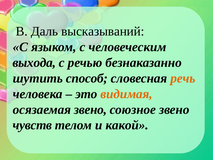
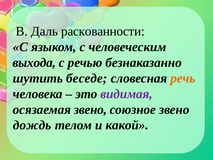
высказываний: высказываний -> раскованности
способ: способ -> беседе
видимая colour: orange -> purple
чувств: чувств -> дождь
